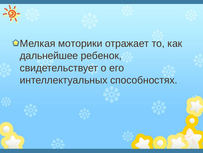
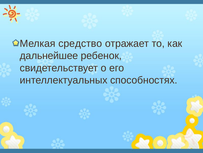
моторики: моторики -> средство
